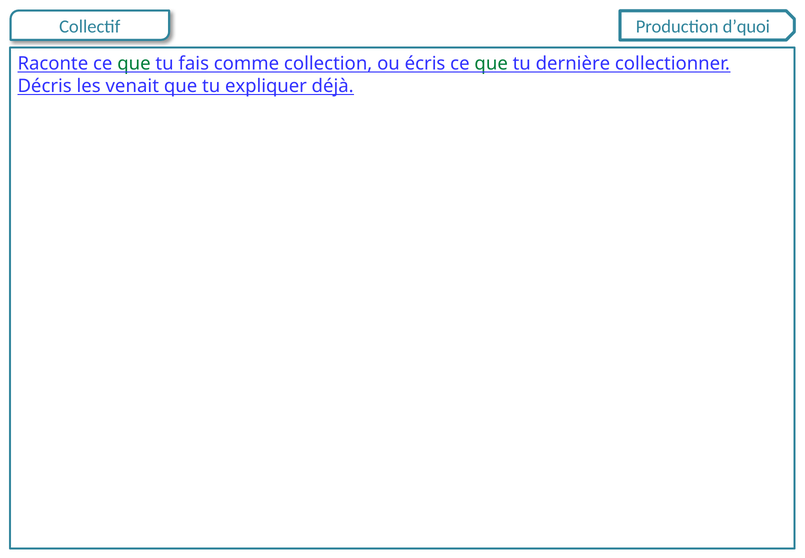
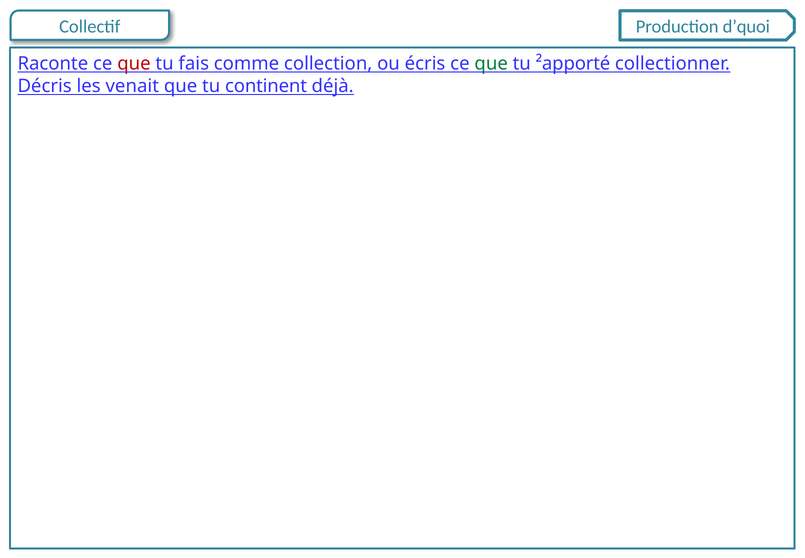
que at (134, 64) colour: green -> red
dernière: dernière -> ²apporté
expliquer: expliquer -> continent
